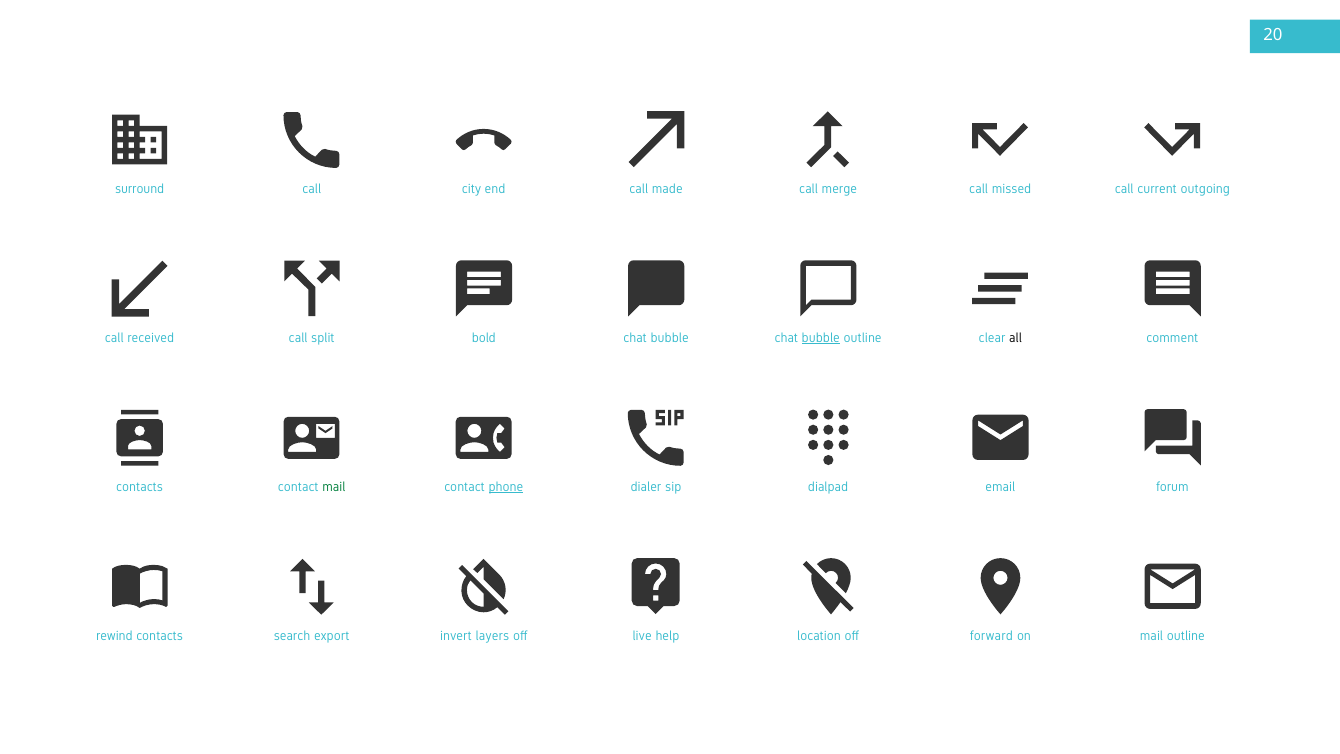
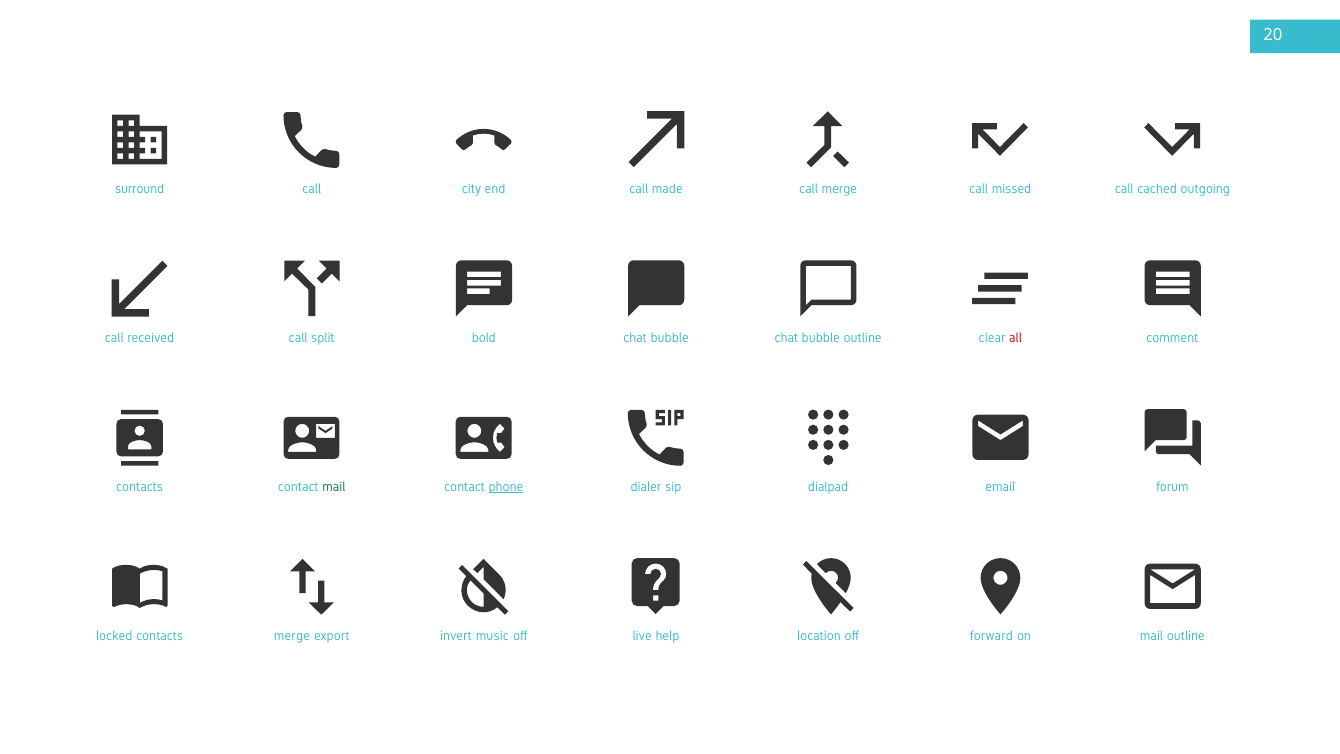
current: current -> cached
bubble at (821, 338) underline: present -> none
all colour: black -> red
rewind: rewind -> locked
contacts search: search -> merge
layers: layers -> music
